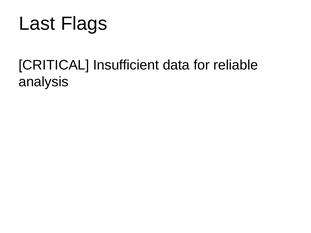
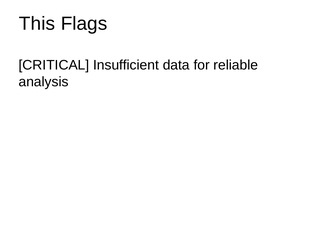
Last: Last -> This
